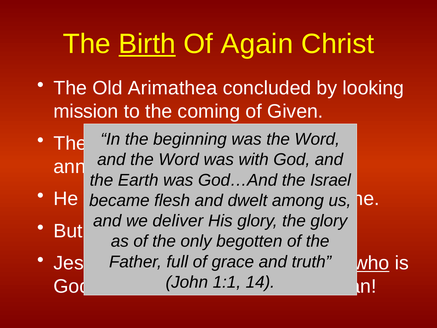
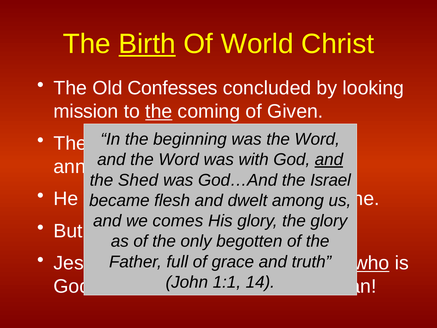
Again: Again -> World
Arimathea: Arimathea -> Confesses
the at (159, 111) underline: none -> present
and at (329, 160) underline: none -> present
the Earth: Earth -> Shed
we deliver: deliver -> comes
